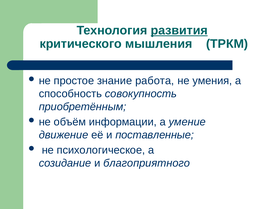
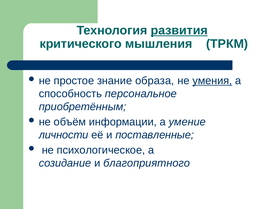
работа: работа -> образа
умения underline: none -> present
совокупность: совокупность -> персональное
движение: движение -> личности
